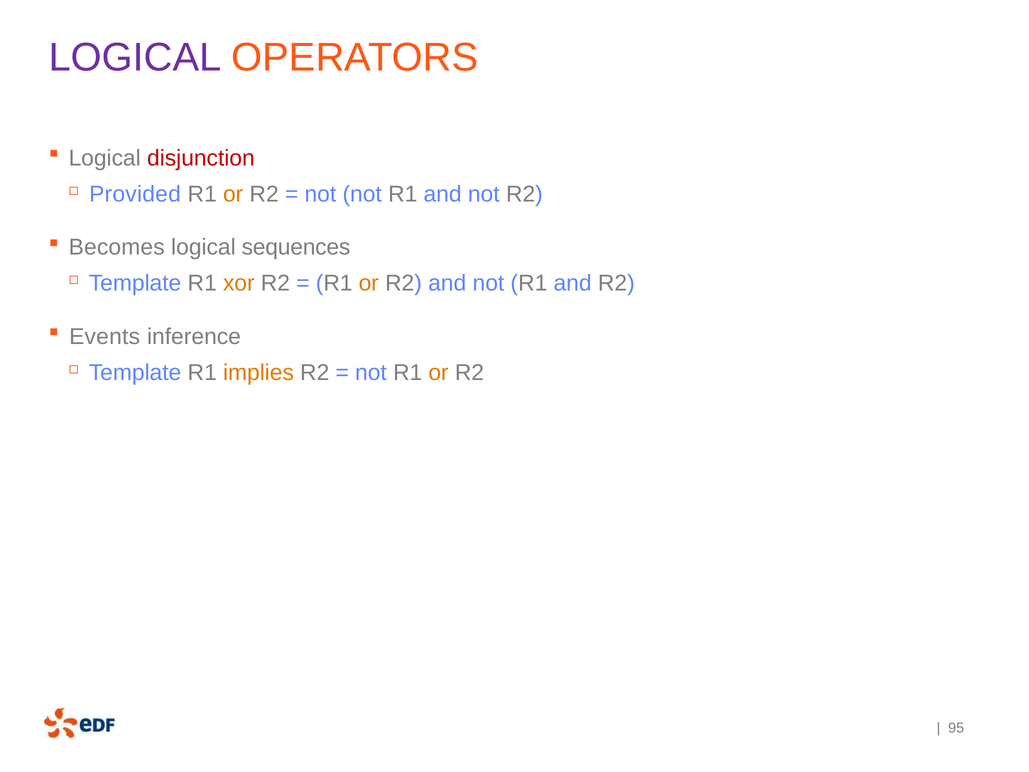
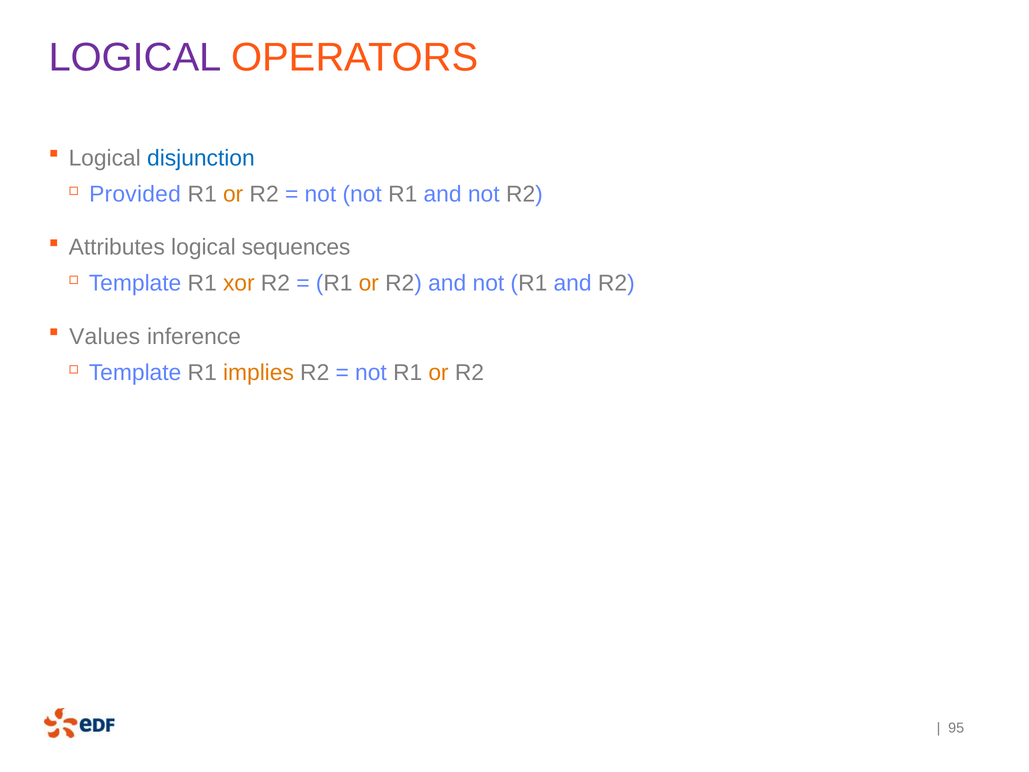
disjunction colour: red -> blue
Becomes: Becomes -> Attributes
Events: Events -> Values
